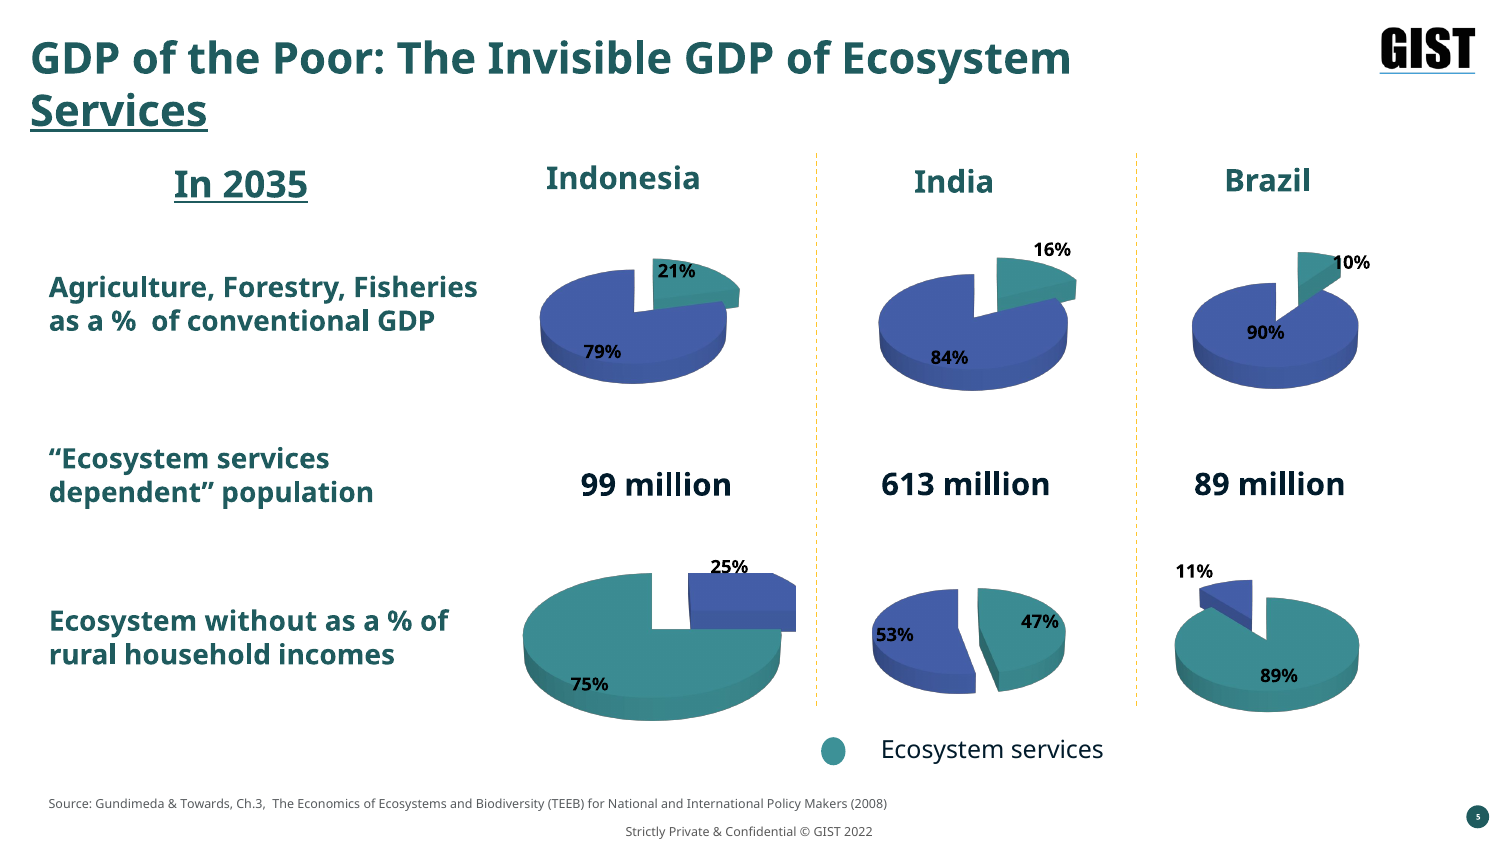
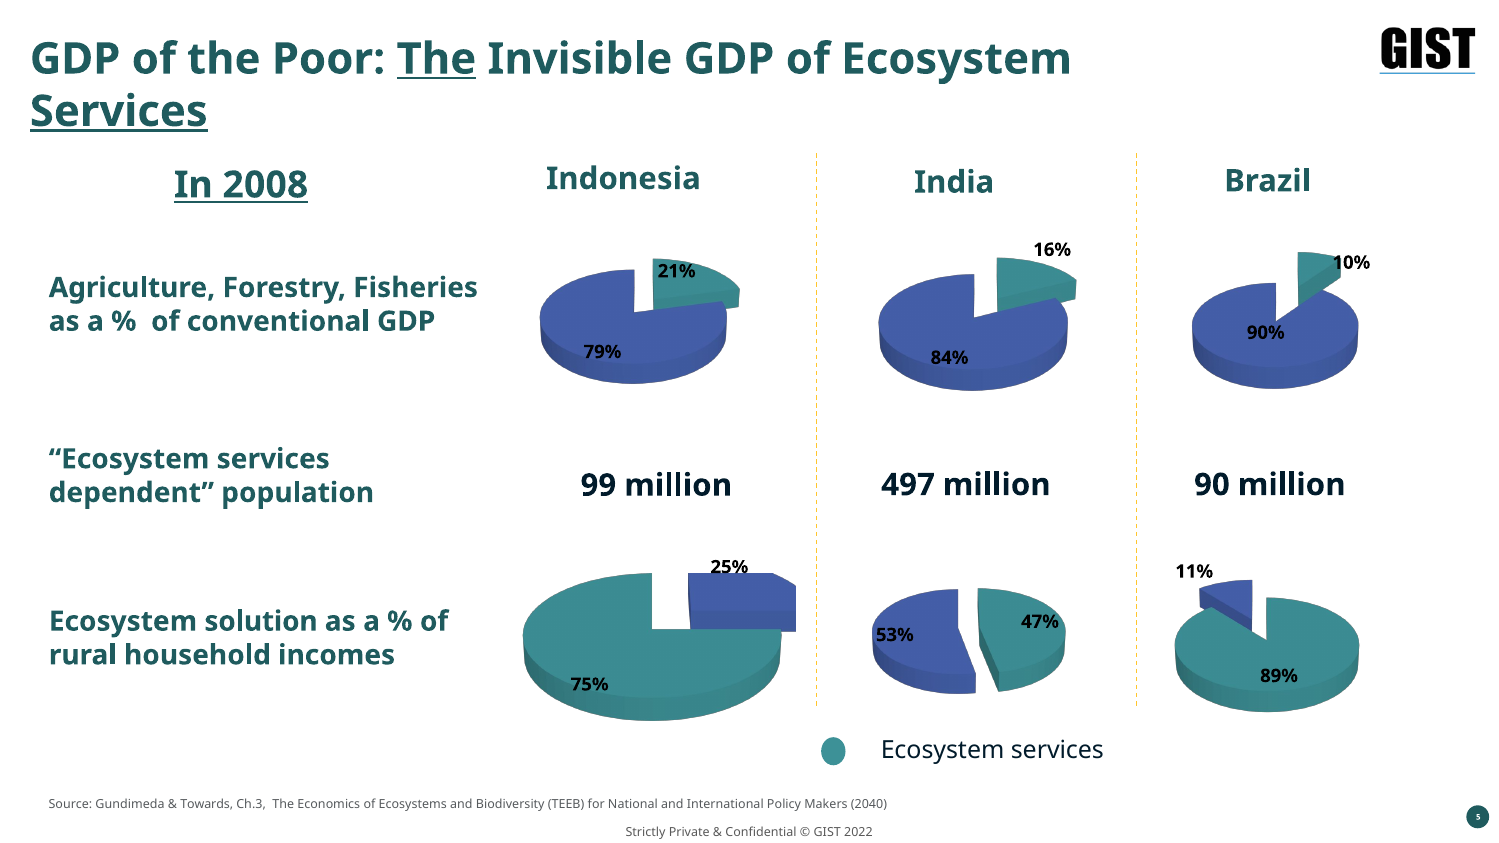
The at (436, 59) underline: none -> present
2035: 2035 -> 2008
613: 613 -> 497
89: 89 -> 90
without: without -> solution
2008: 2008 -> 2040
